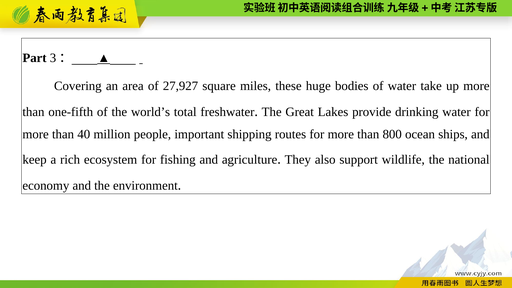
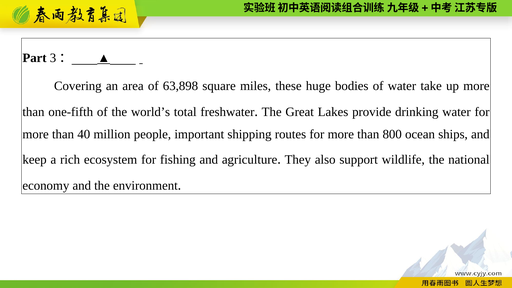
27,927: 27,927 -> 63,898
